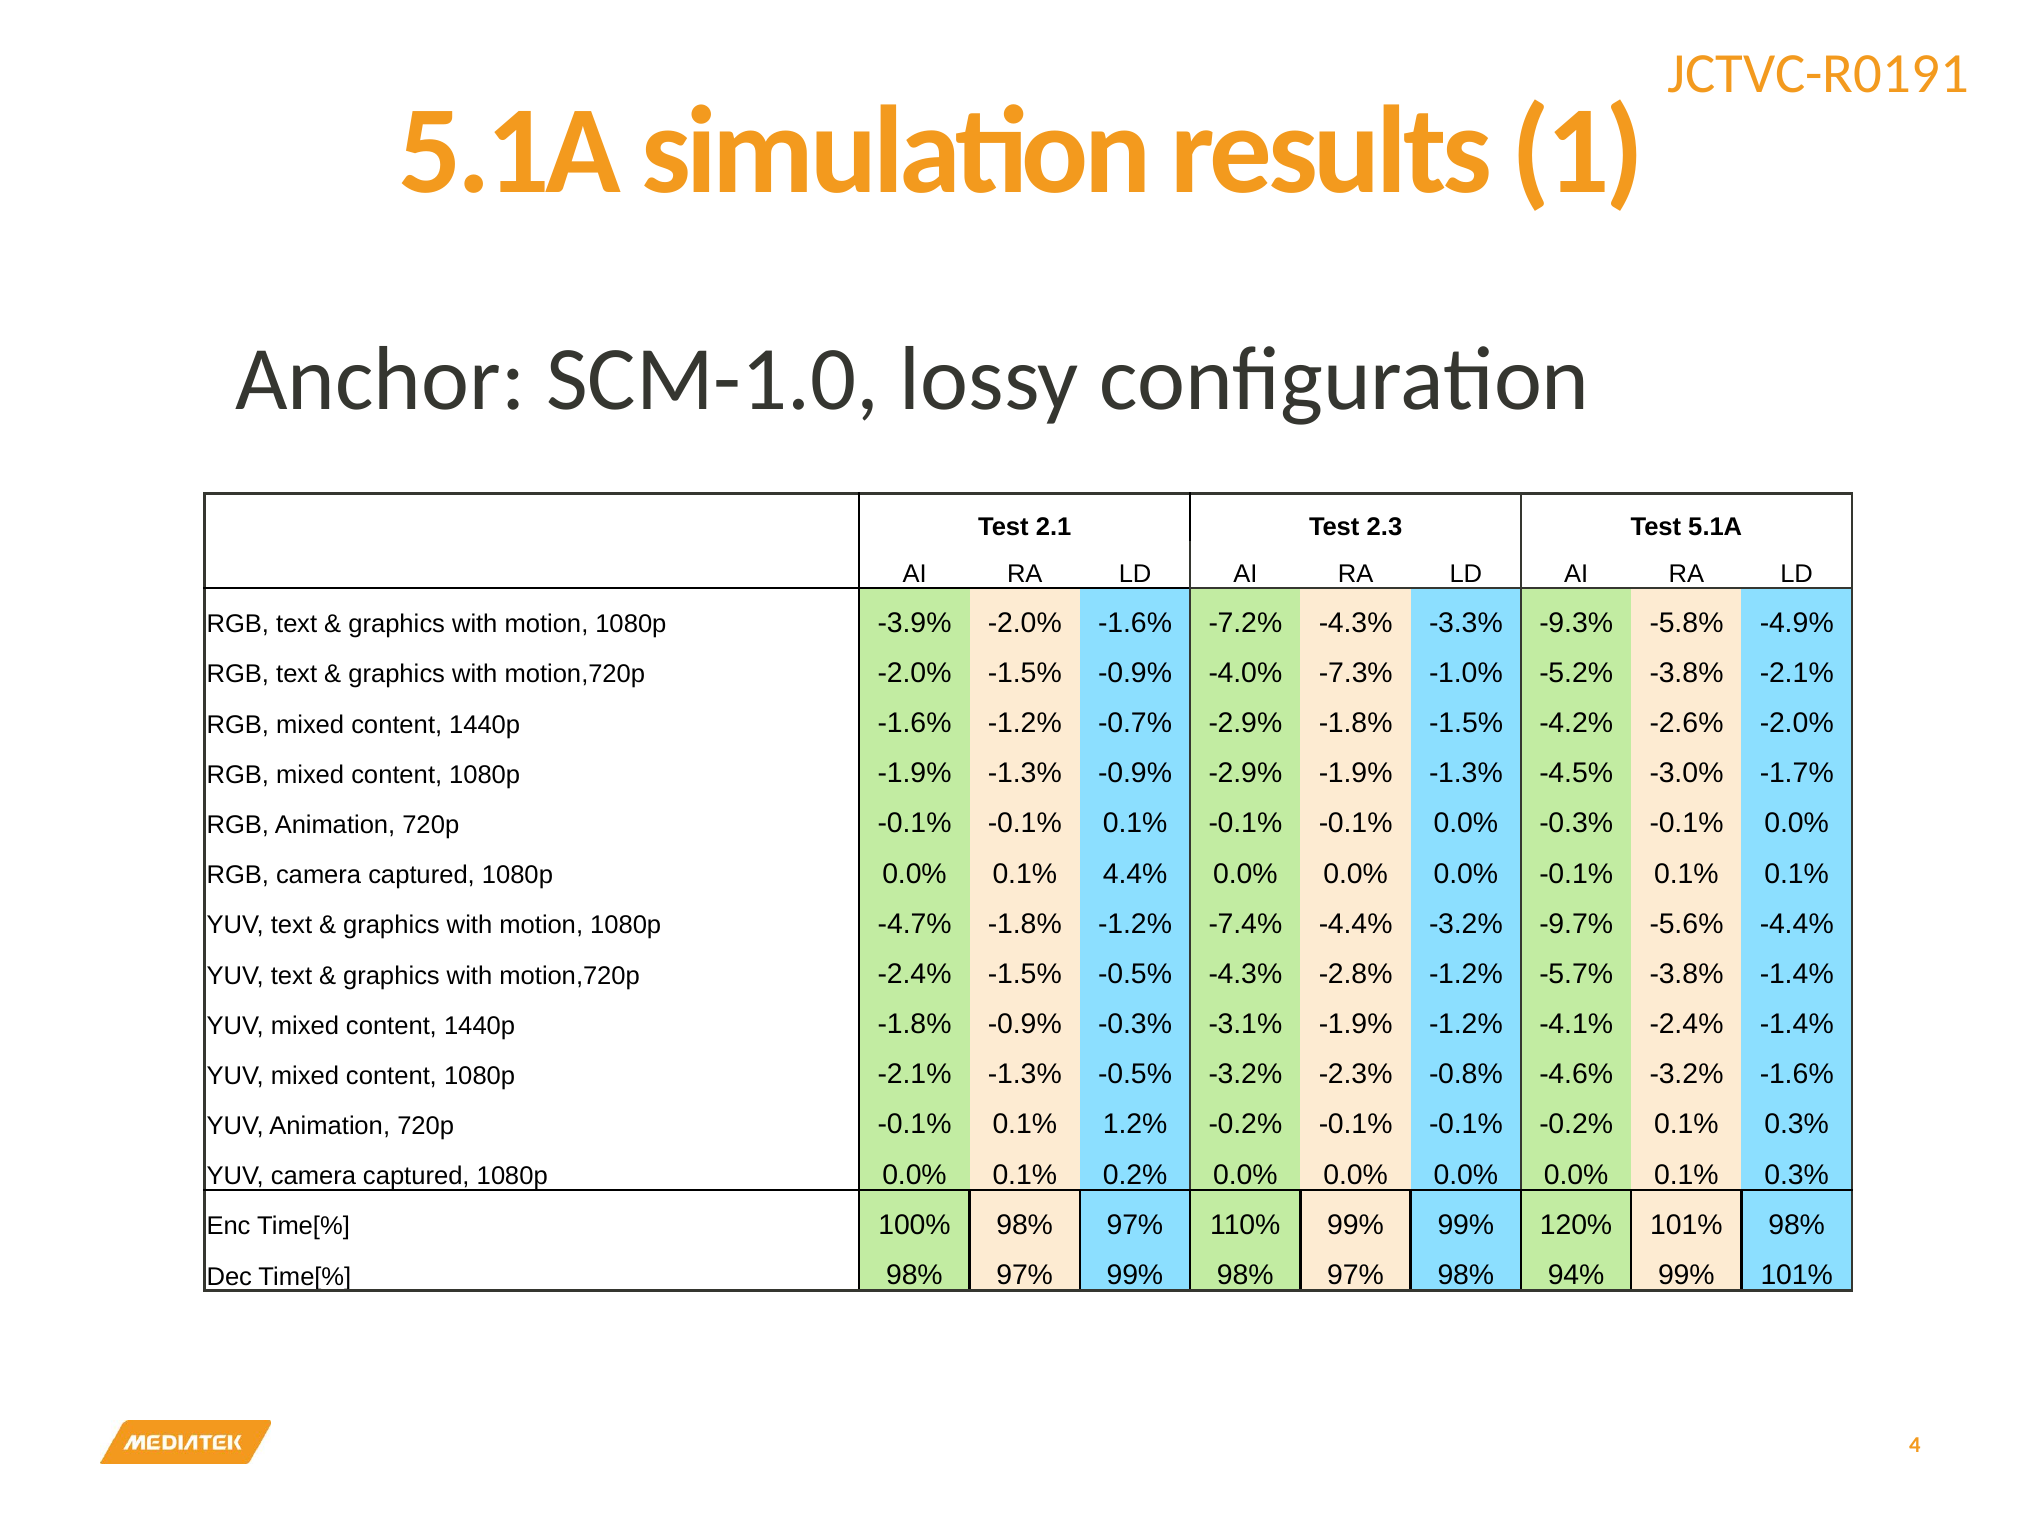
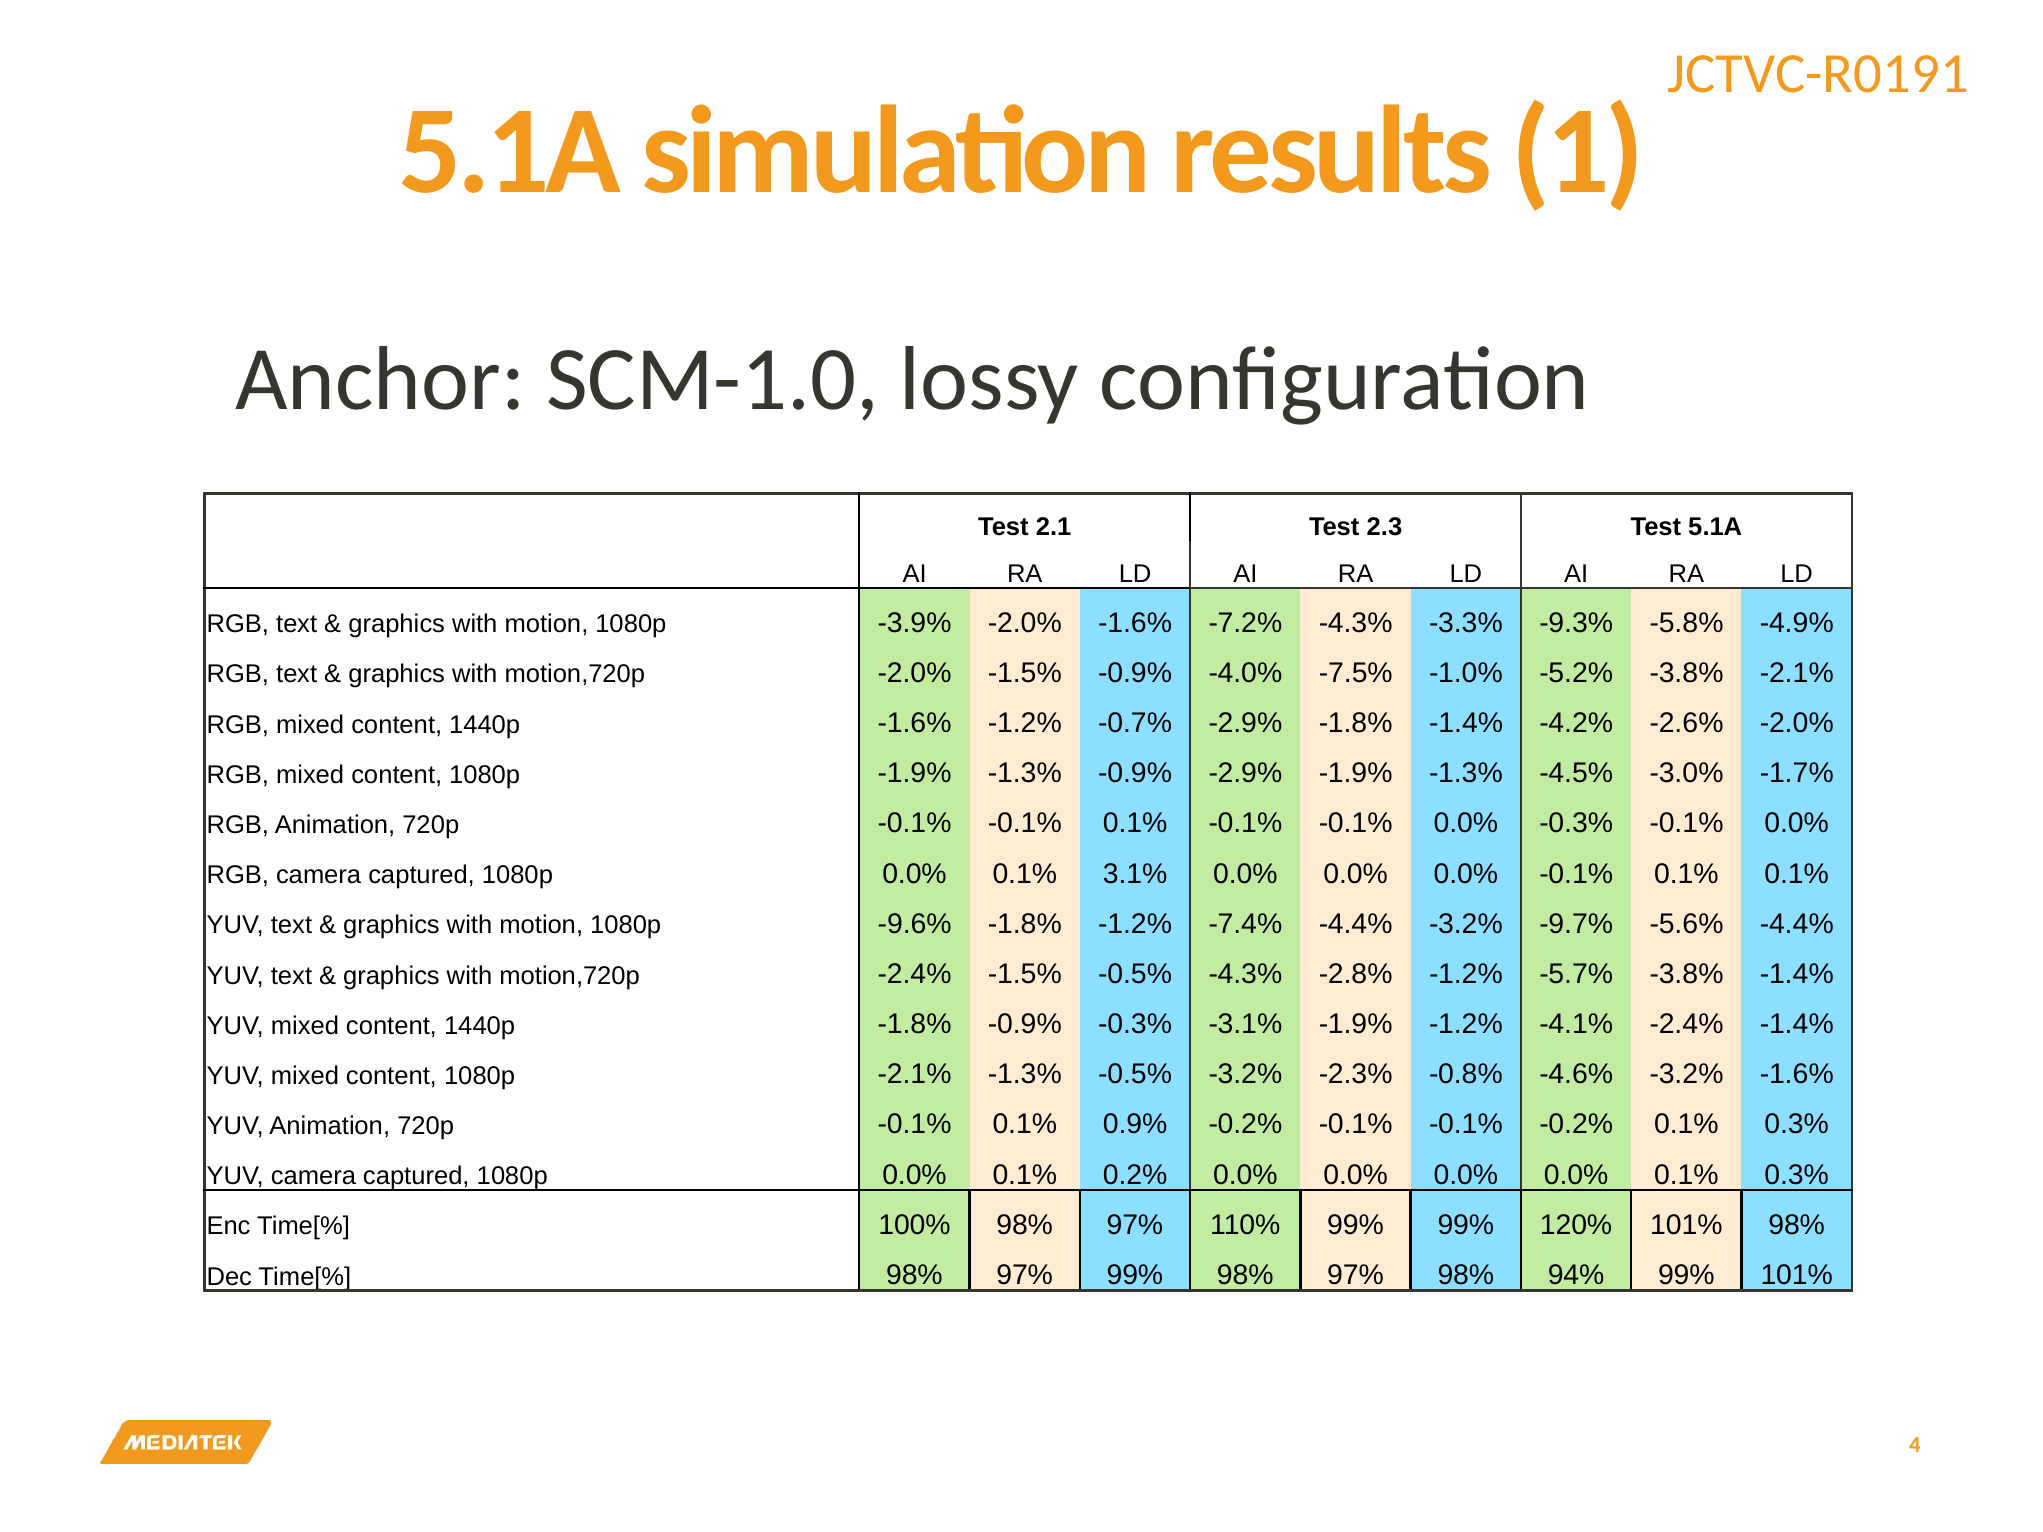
-7.3%: -7.3% -> -7.5%
-1.8% -1.5%: -1.5% -> -1.4%
4.4%: 4.4% -> 3.1%
-4.7%: -4.7% -> -9.6%
1.2%: 1.2% -> 0.9%
